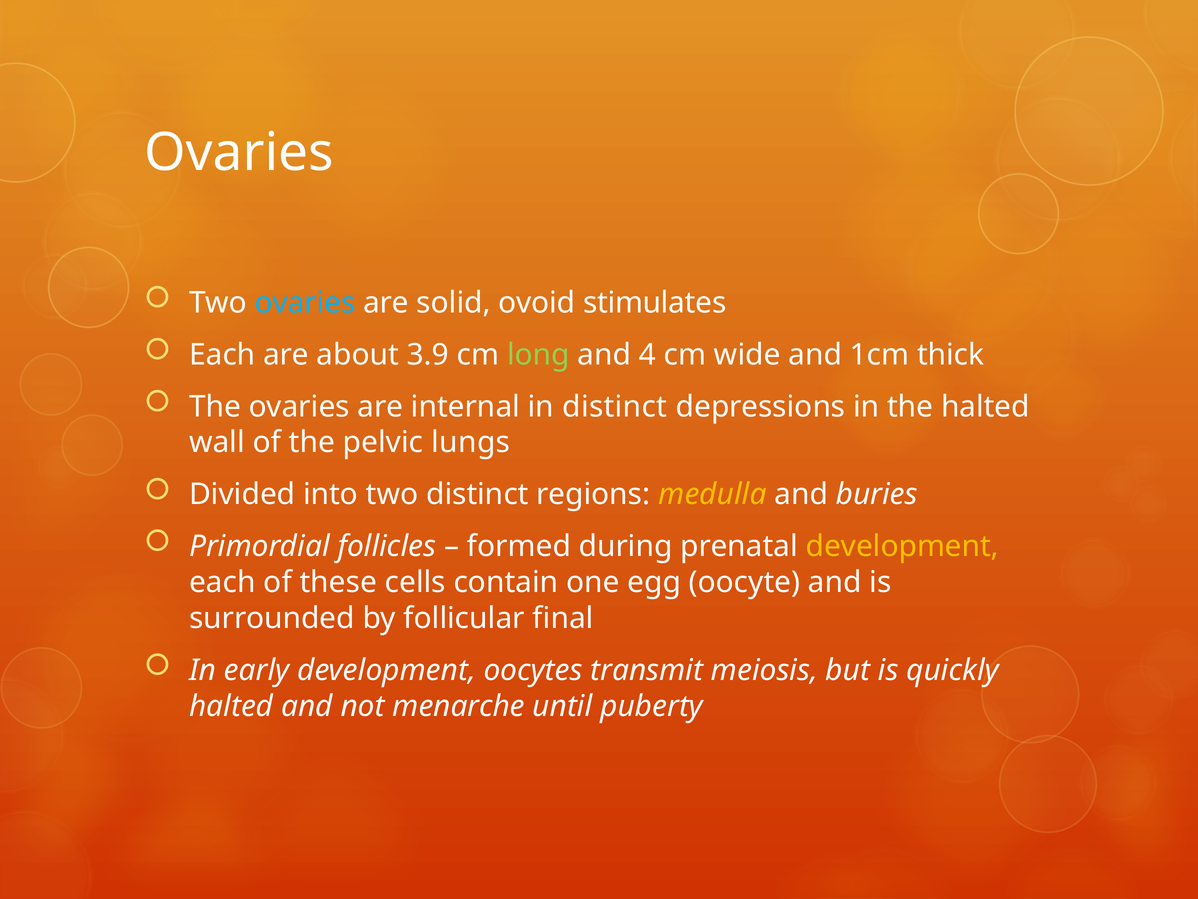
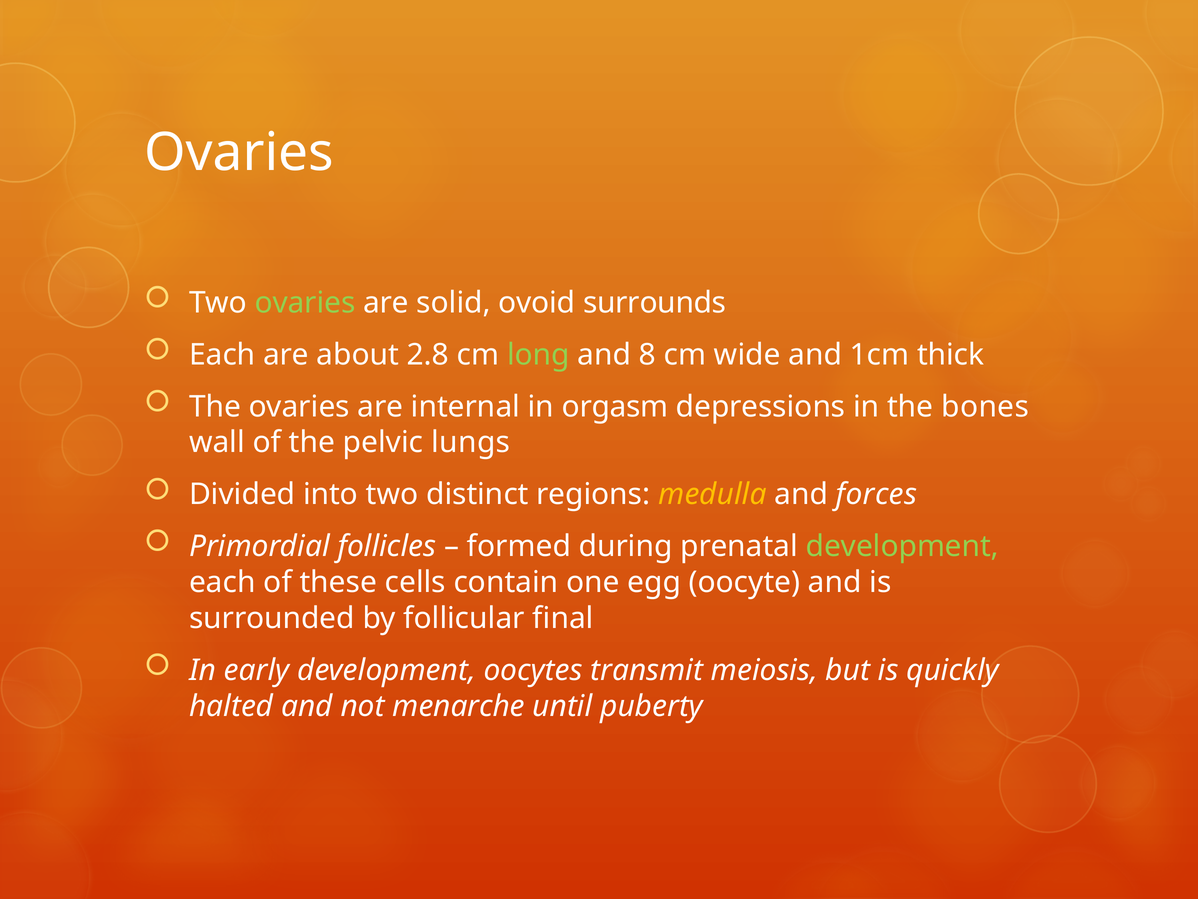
ovaries at (305, 303) colour: light blue -> light green
stimulates: stimulates -> surrounds
3.9: 3.9 -> 2.8
4: 4 -> 8
in distinct: distinct -> orgasm
the halted: halted -> bones
buries: buries -> forces
development at (902, 546) colour: yellow -> light green
